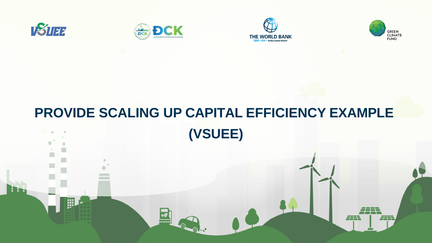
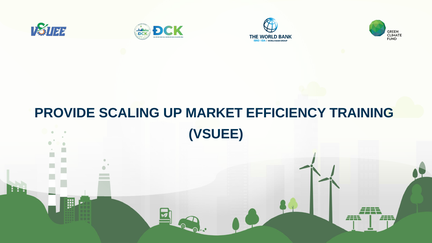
CAPITAL: CAPITAL -> MARKET
EXAMPLE: EXAMPLE -> TRAINING
